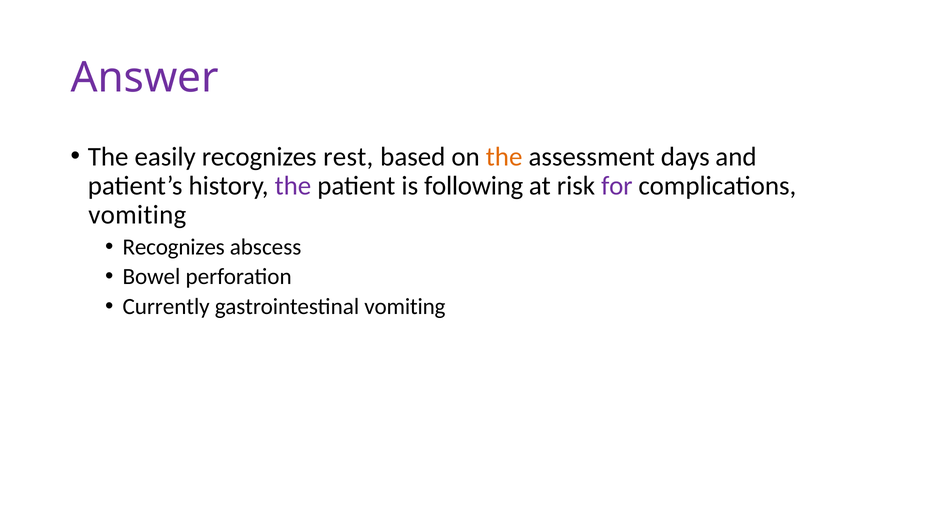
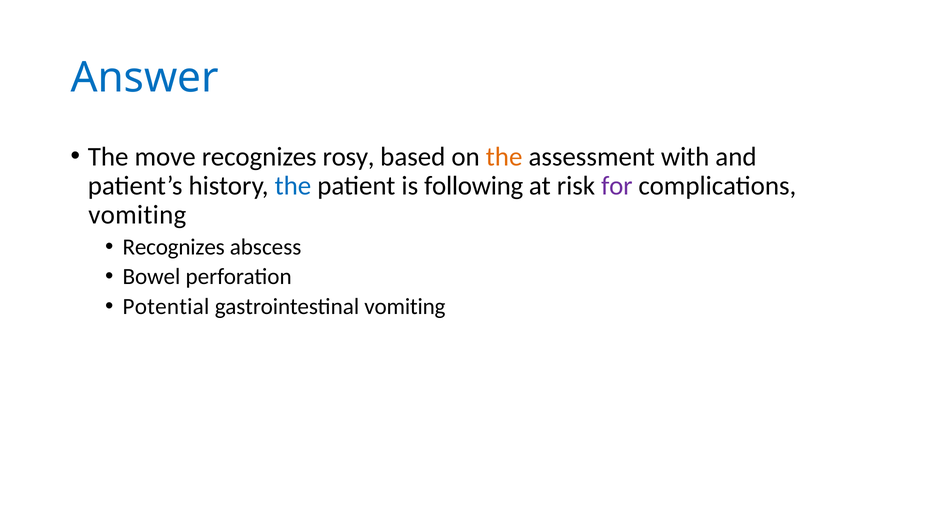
Answer colour: purple -> blue
easily: easily -> move
rest: rest -> rosy
days: days -> with
the at (293, 186) colour: purple -> blue
Currently: Currently -> Potential
